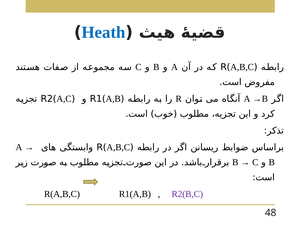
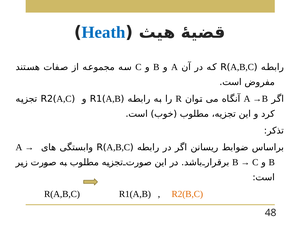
R2(B,C colour: purple -> orange
